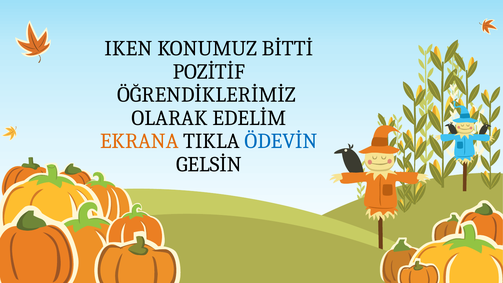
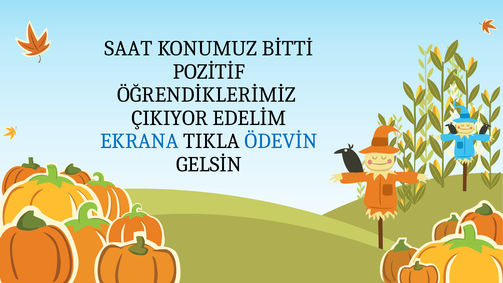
IKEN: IKEN -> SAAT
OLARAK: OLARAK -> ÇIKIYOR
EKRANA colour: orange -> blue
